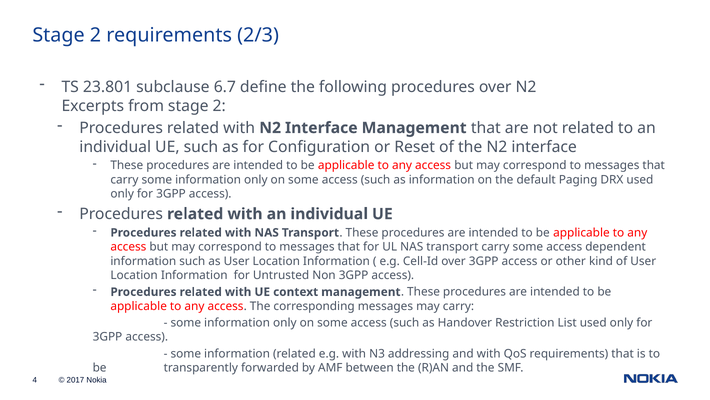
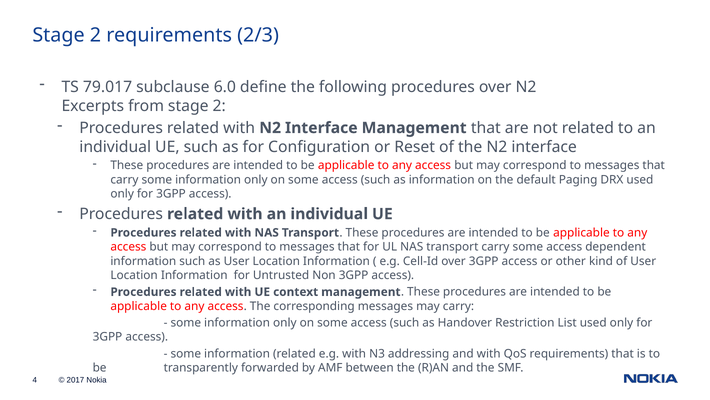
23.801: 23.801 -> 79.017
6.7: 6.7 -> 6.0
